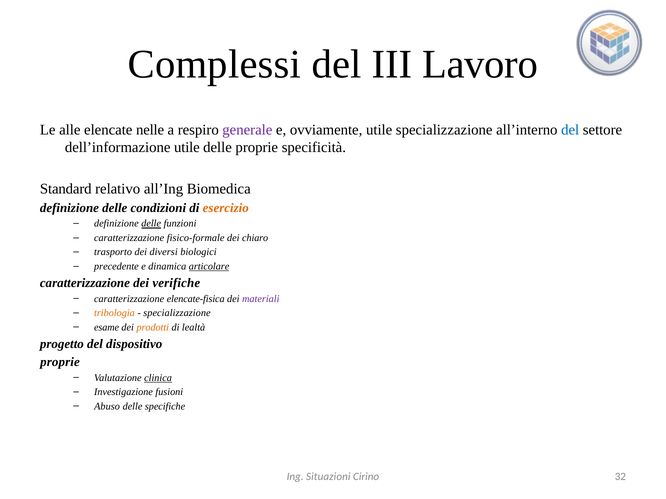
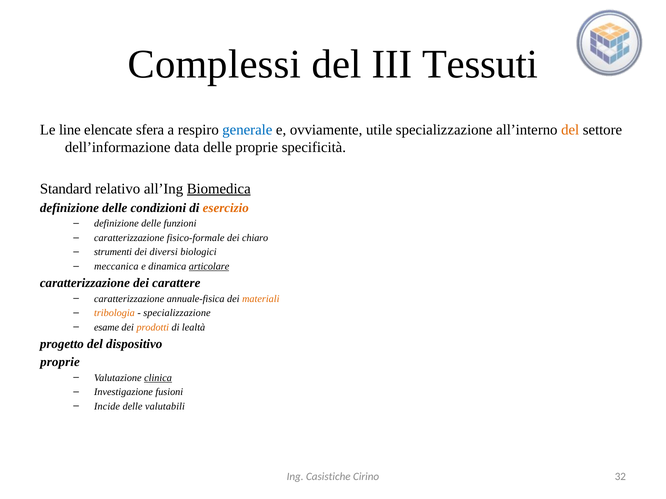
Lavoro: Lavoro -> Tessuti
alle: alle -> line
nelle: nelle -> sfera
generale colour: purple -> blue
del at (570, 130) colour: blue -> orange
dell’informazione utile: utile -> data
Biomedica underline: none -> present
delle at (151, 224) underline: present -> none
trasporto: trasporto -> strumenti
precedente: precedente -> meccanica
verifiche: verifiche -> carattere
elencate-fisica: elencate-fisica -> annuale-fisica
materiali colour: purple -> orange
Abuso: Abuso -> Incide
specifiche: specifiche -> valutabili
Situazioni: Situazioni -> Casistiche
